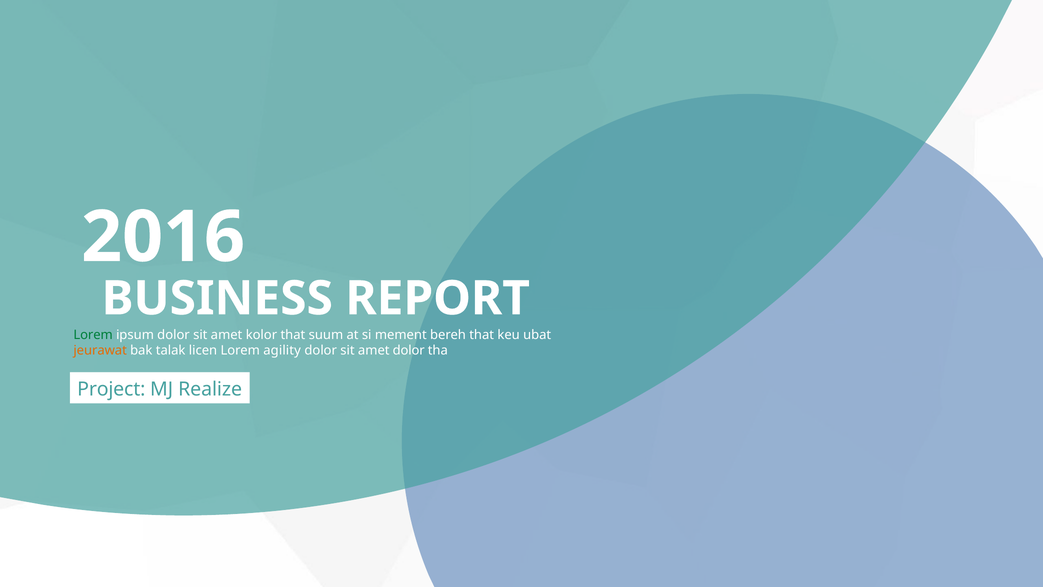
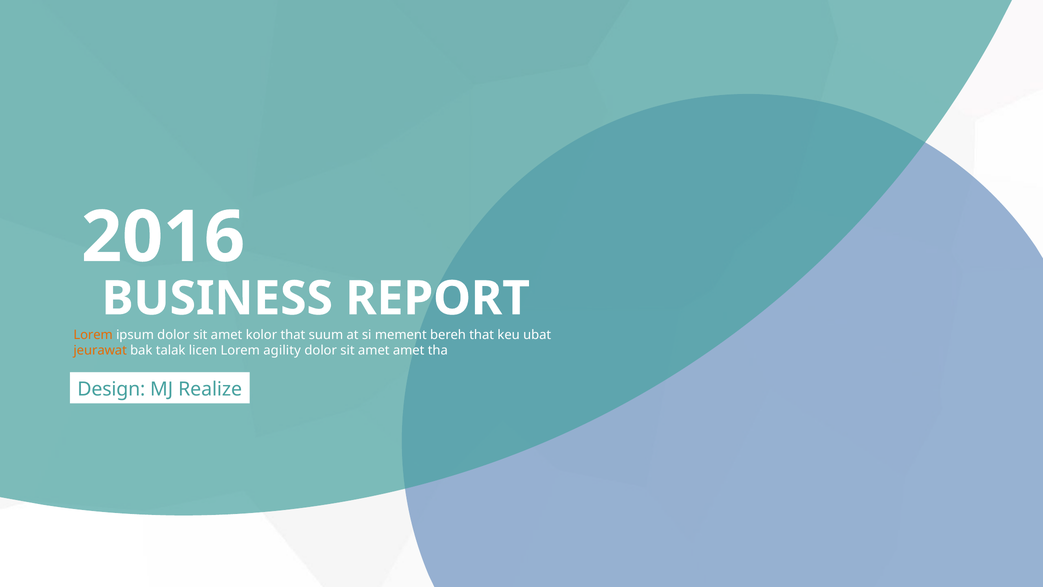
Lorem at (93, 335) colour: green -> orange
amet dolor: dolor -> amet
Project: Project -> Design
